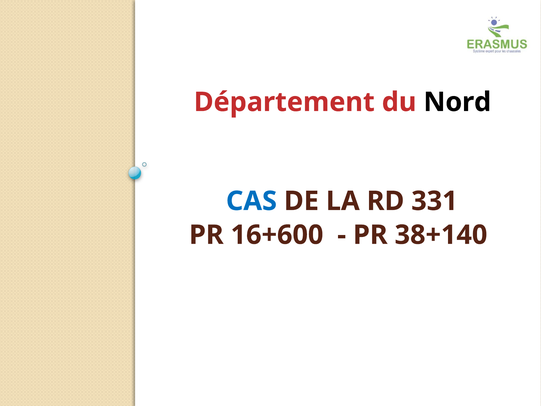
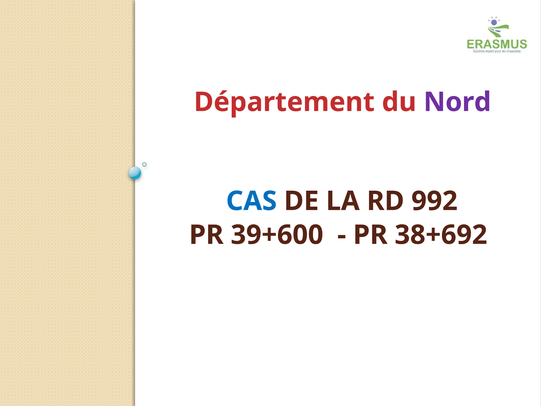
Nord colour: black -> purple
331: 331 -> 992
16+600: 16+600 -> 39+600
38+140: 38+140 -> 38+692
